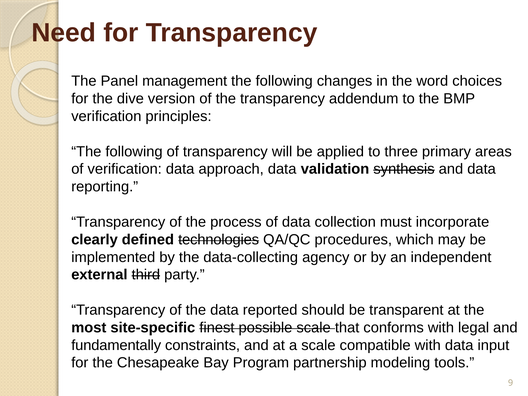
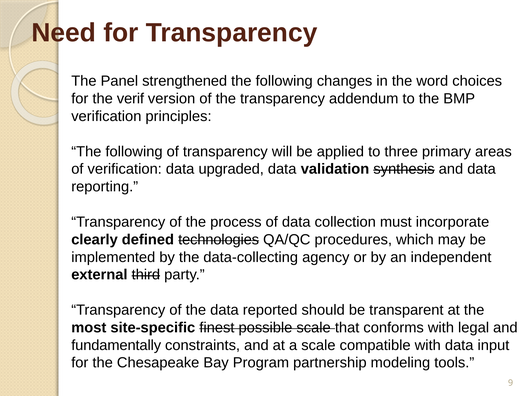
management: management -> strengthened
dive: dive -> verif
approach: approach -> upgraded
